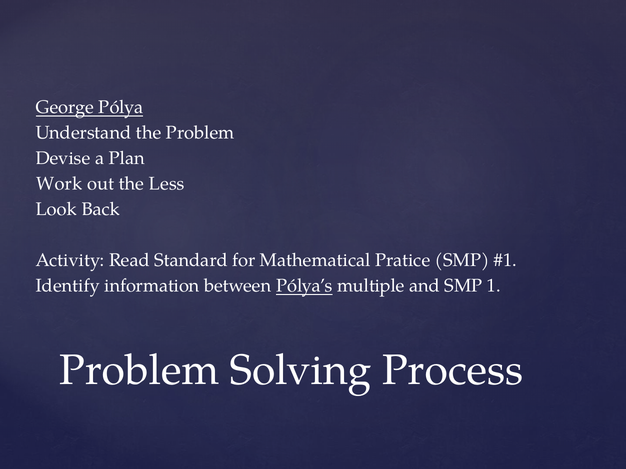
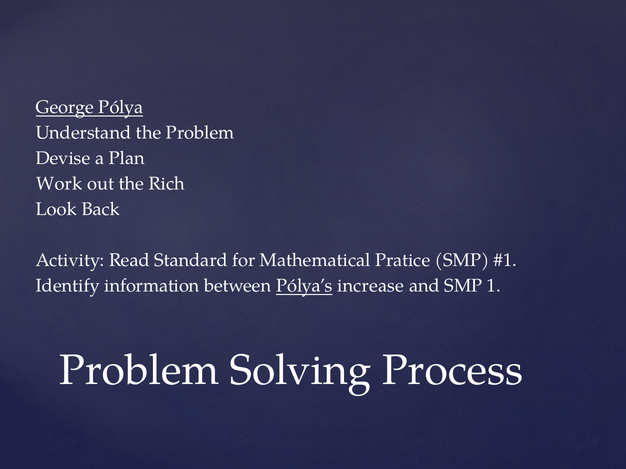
Less: Less -> Rich
multiple: multiple -> increase
